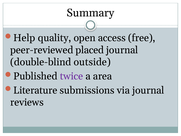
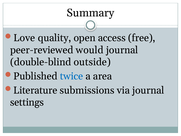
Help: Help -> Love
placed: placed -> would
twice colour: purple -> blue
reviews: reviews -> settings
